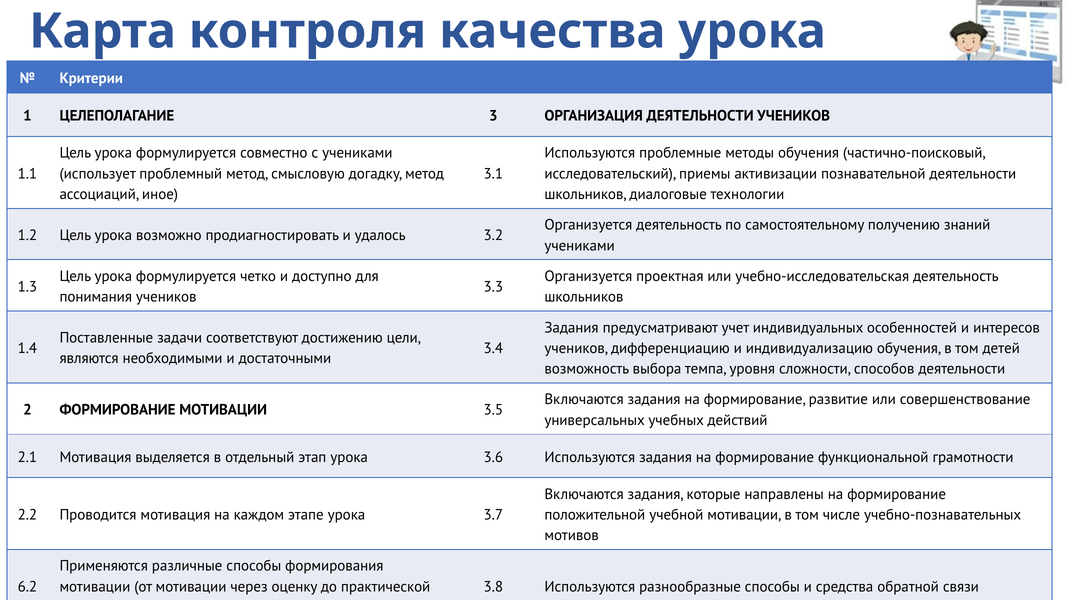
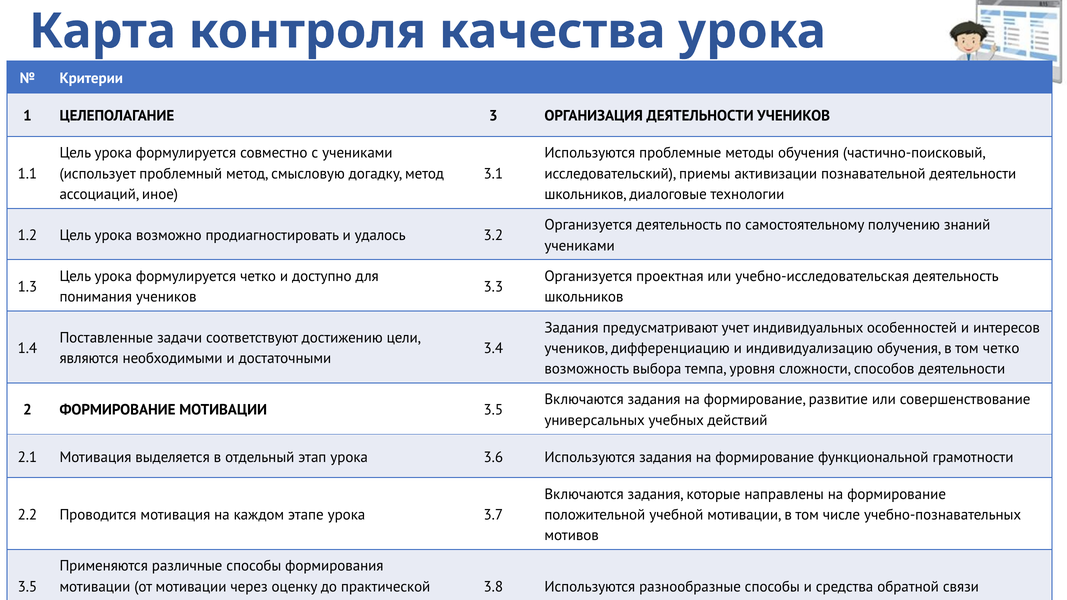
том детей: детей -> четко
6.2 at (27, 587): 6.2 -> 3.5
